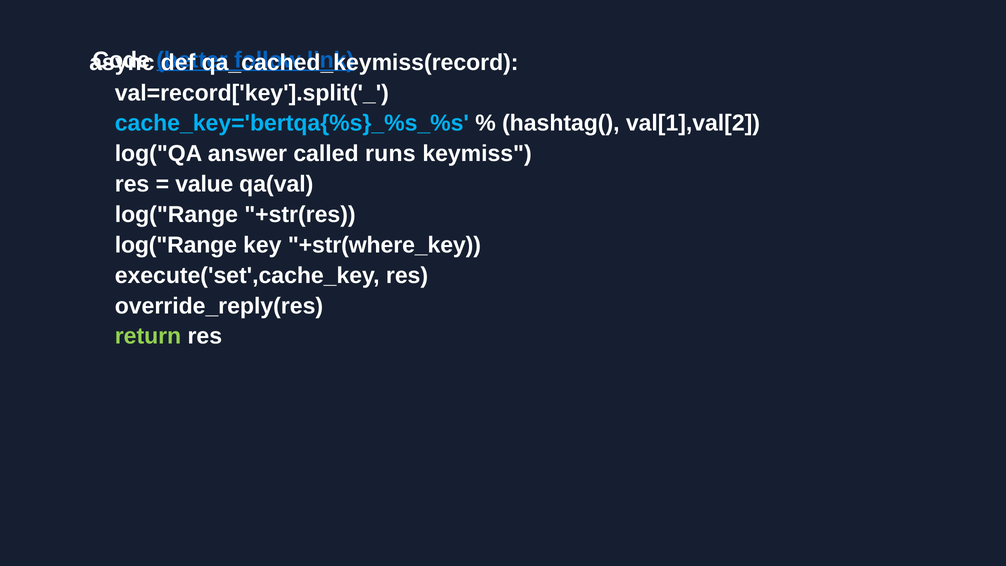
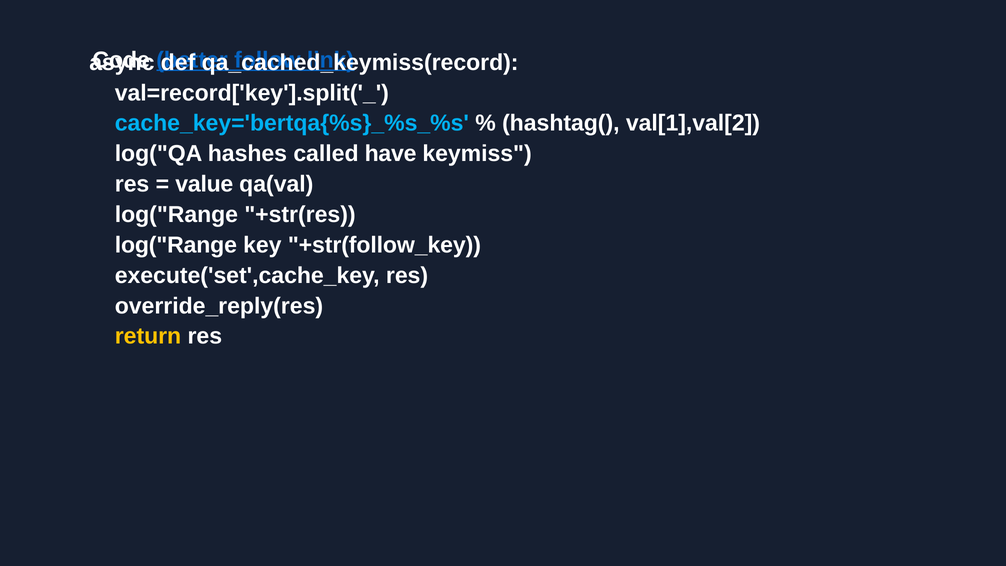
answer: answer -> hashes
runs: runs -> have
+str(where_key: +str(where_key -> +str(follow_key
return colour: light green -> yellow
